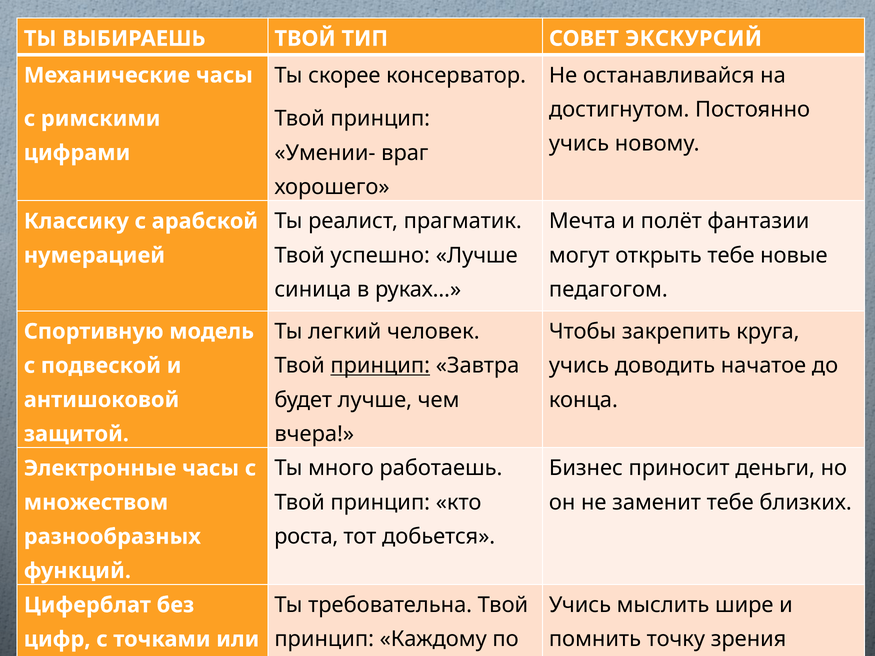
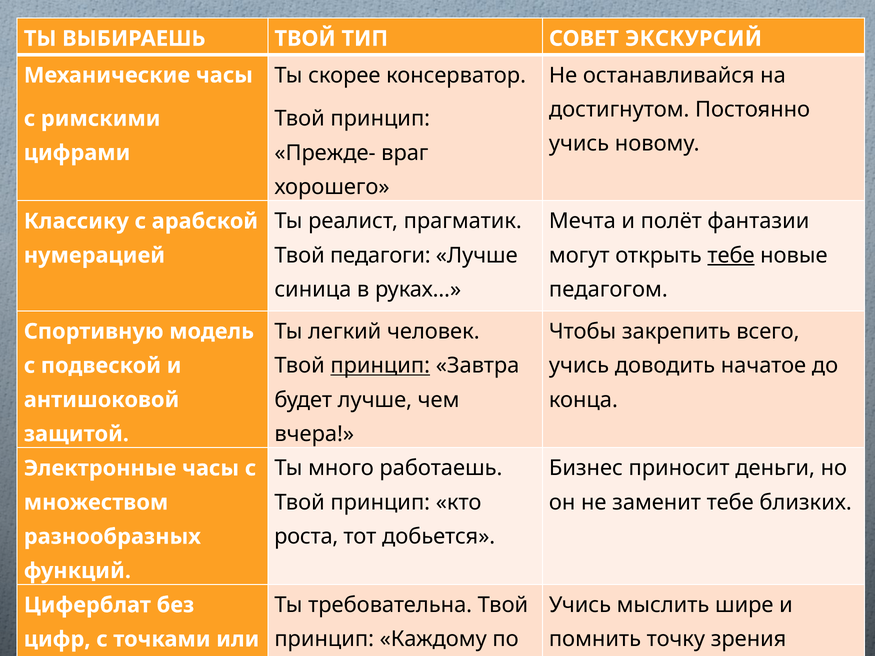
Умении-: Умении- -> Прежде-
успешно: успешно -> педагоги
тебе at (731, 256) underline: none -> present
круга: круга -> всего
